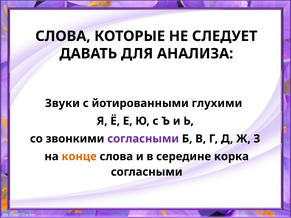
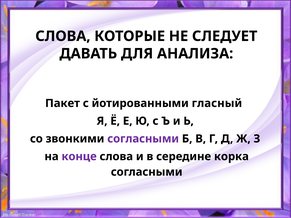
Звуки: Звуки -> Пакет
глухими: глухими -> гласный
конце colour: orange -> purple
